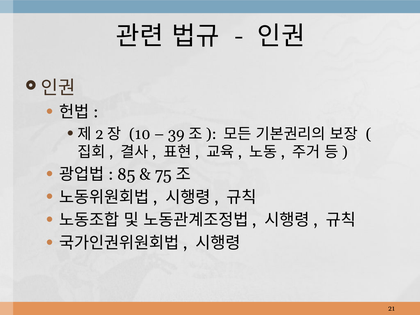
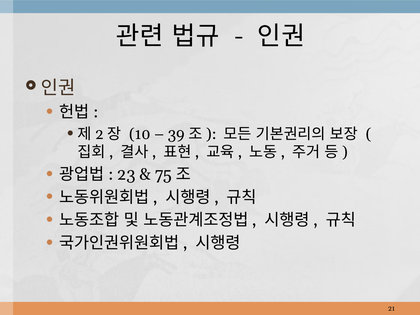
85: 85 -> 23
